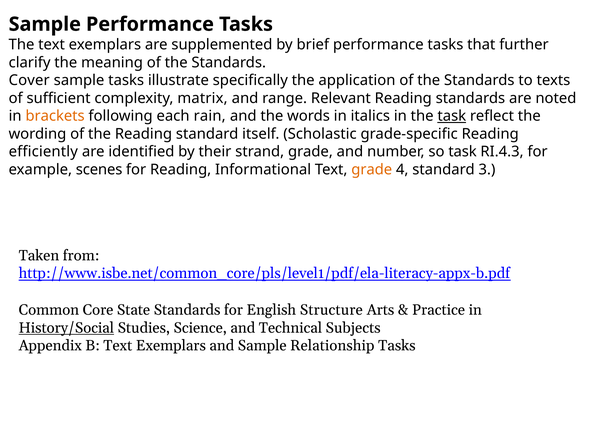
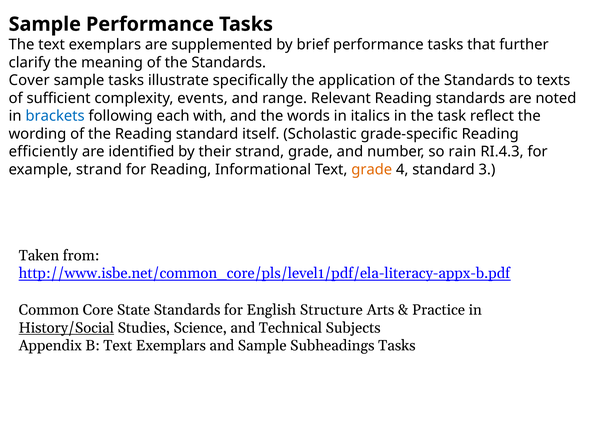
matrix: matrix -> events
brackets colour: orange -> blue
rain: rain -> with
task at (452, 116) underline: present -> none
so task: task -> rain
example scenes: scenes -> strand
Relationship: Relationship -> Subheadings
